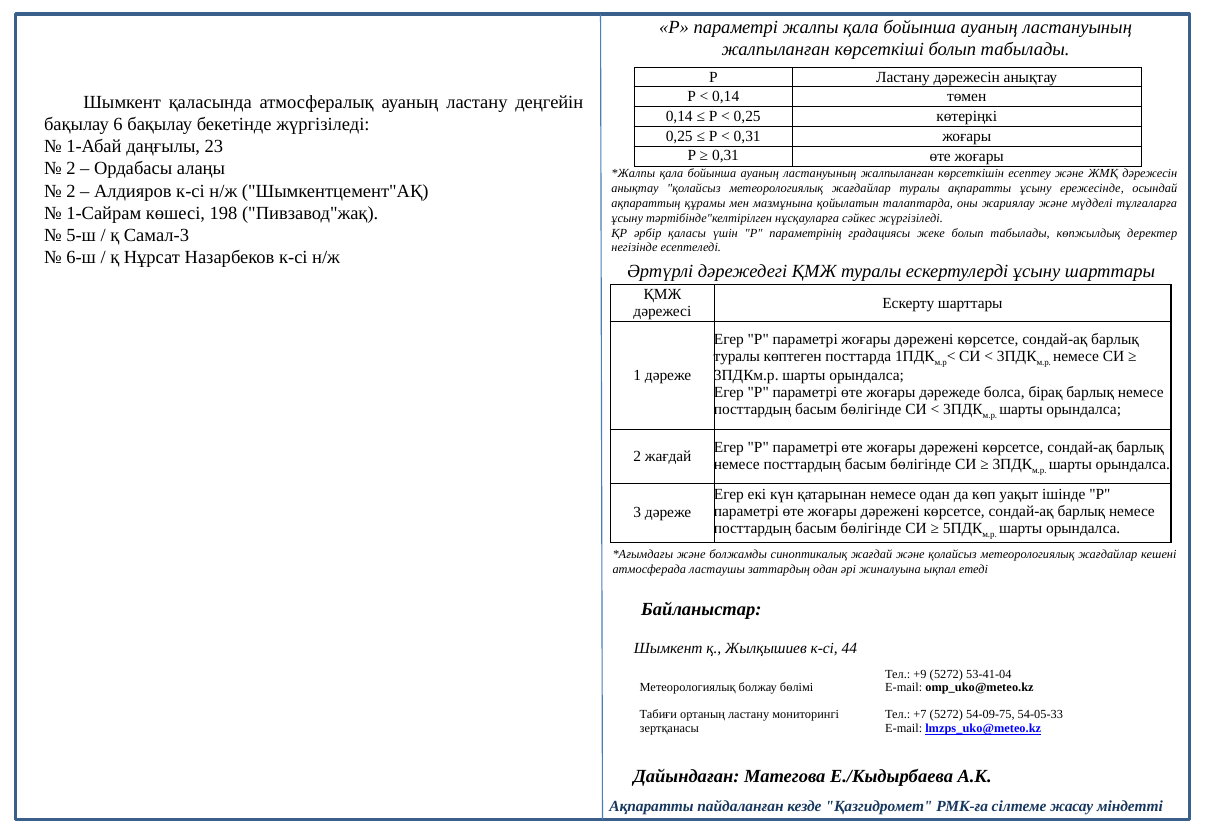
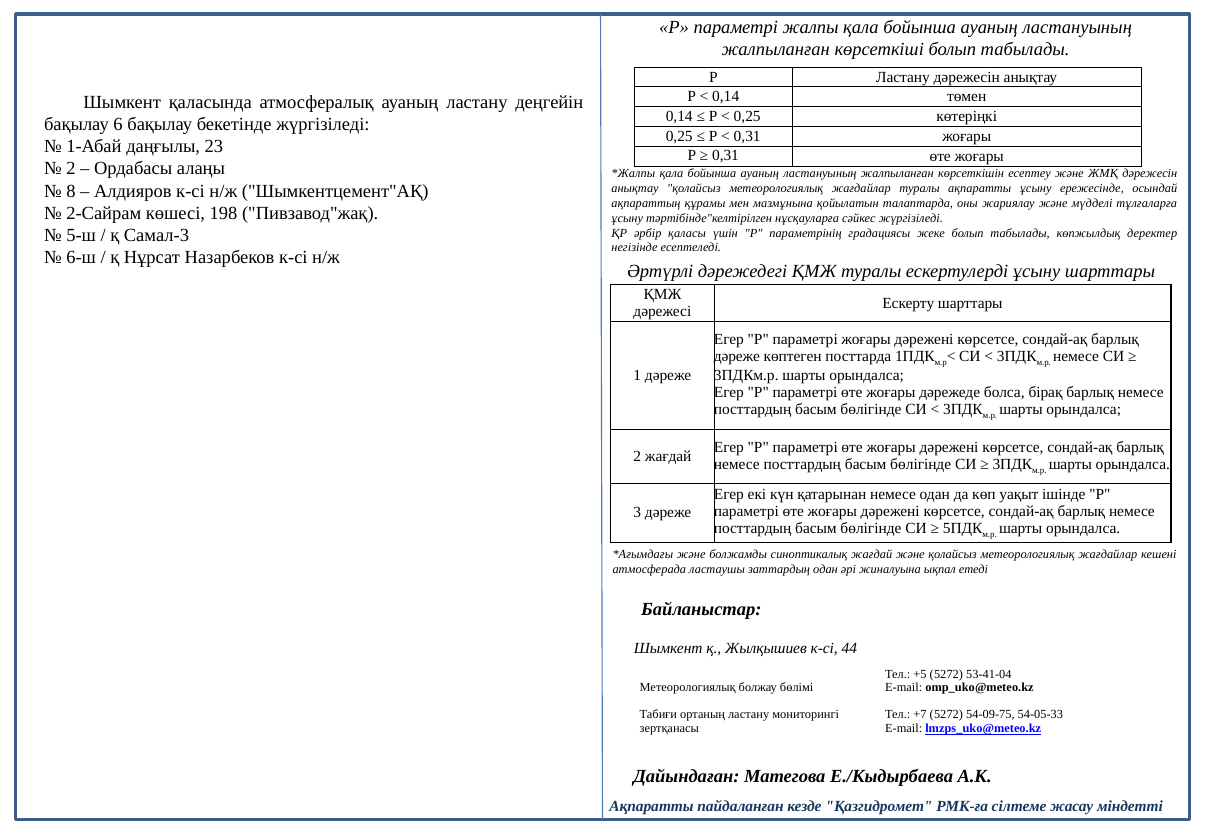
2 at (71, 191): 2 -> 8
1-Сайрам: 1-Сайрам -> 2-Сайрам
туралы at (737, 356): туралы -> дәреже
+9: +9 -> +5
